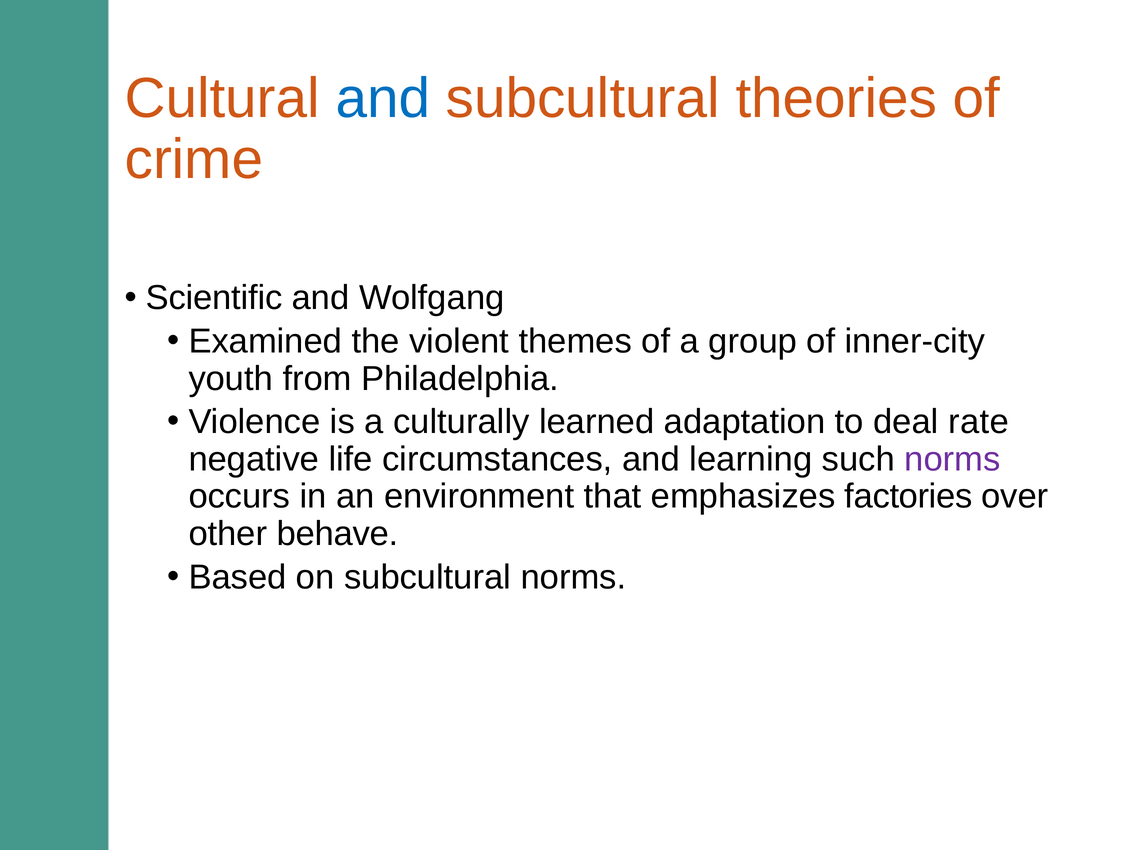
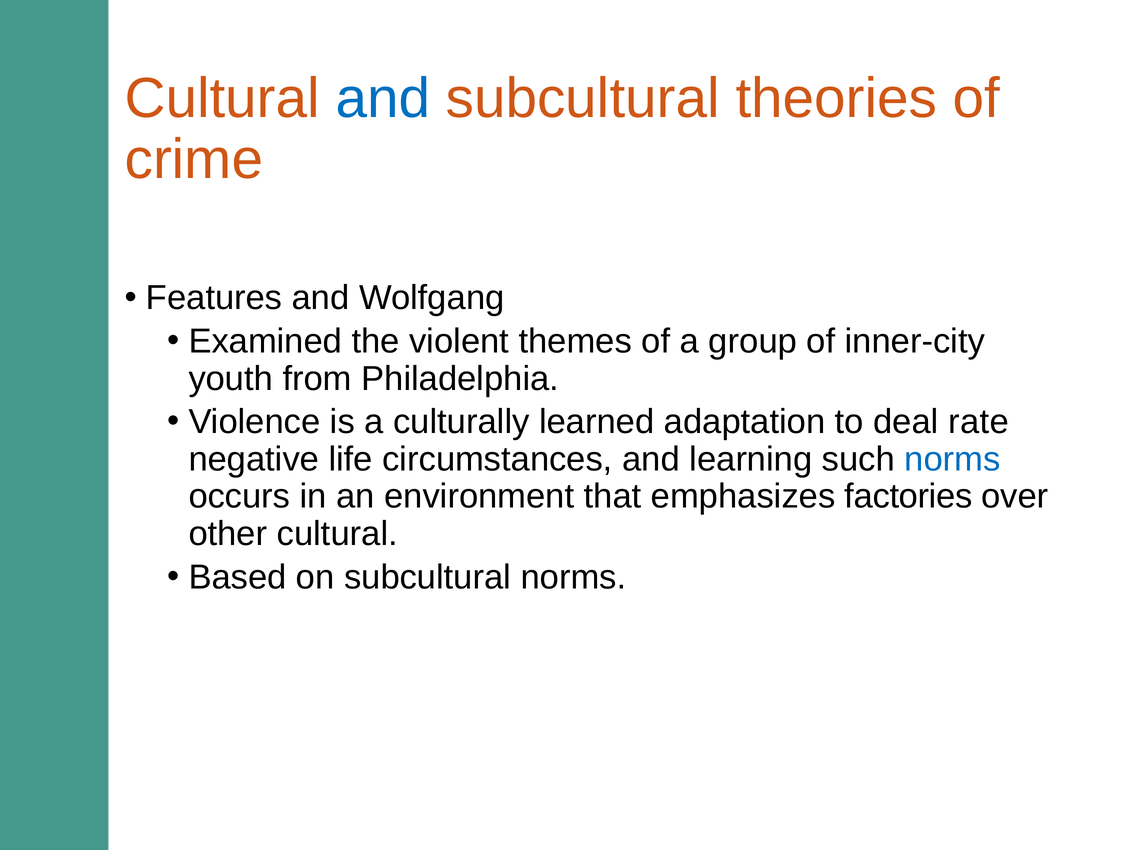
Scientific: Scientific -> Features
norms at (952, 459) colour: purple -> blue
other behave: behave -> cultural
